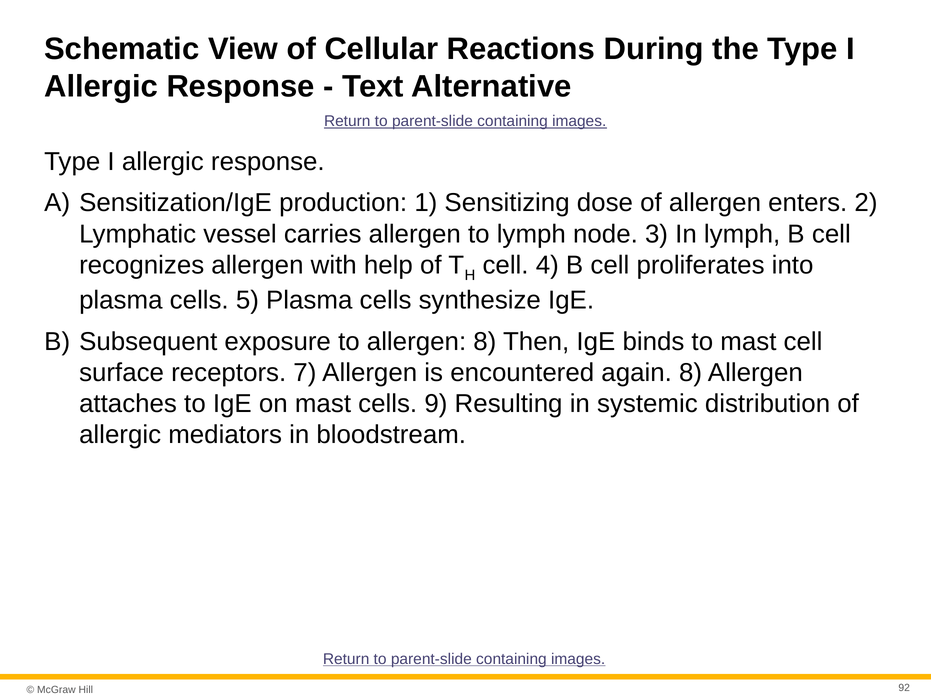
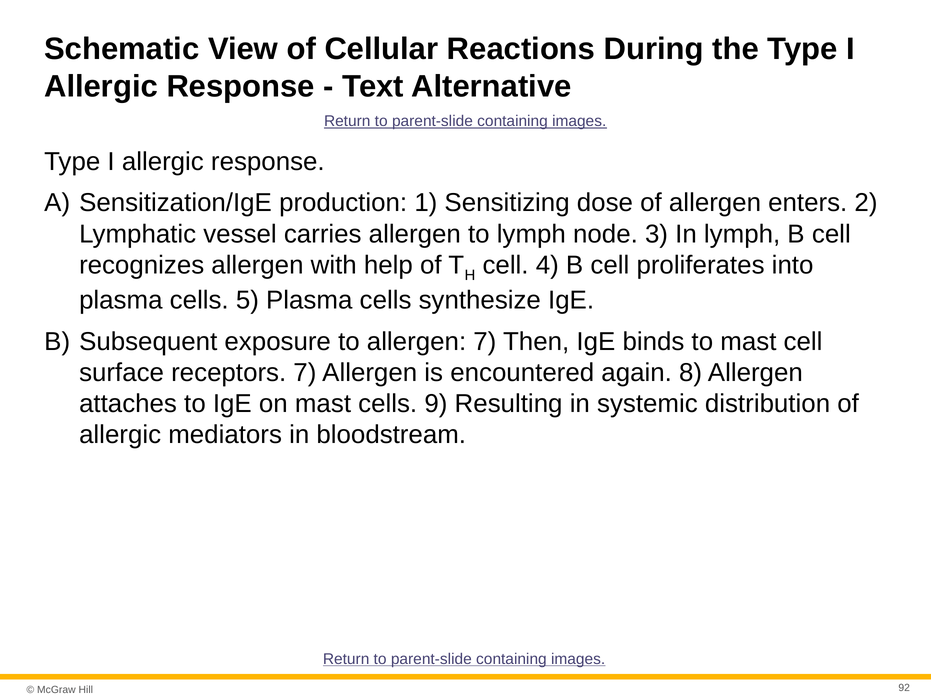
allergen 8: 8 -> 7
